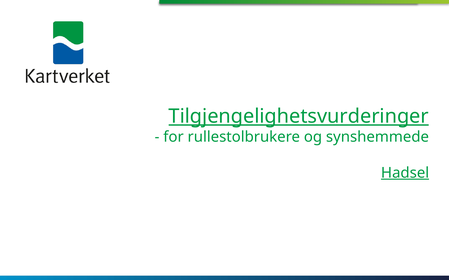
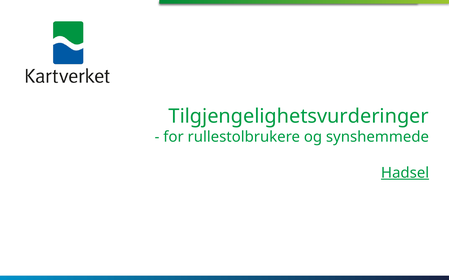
Tilgjengelighetsvurderinger underline: present -> none
